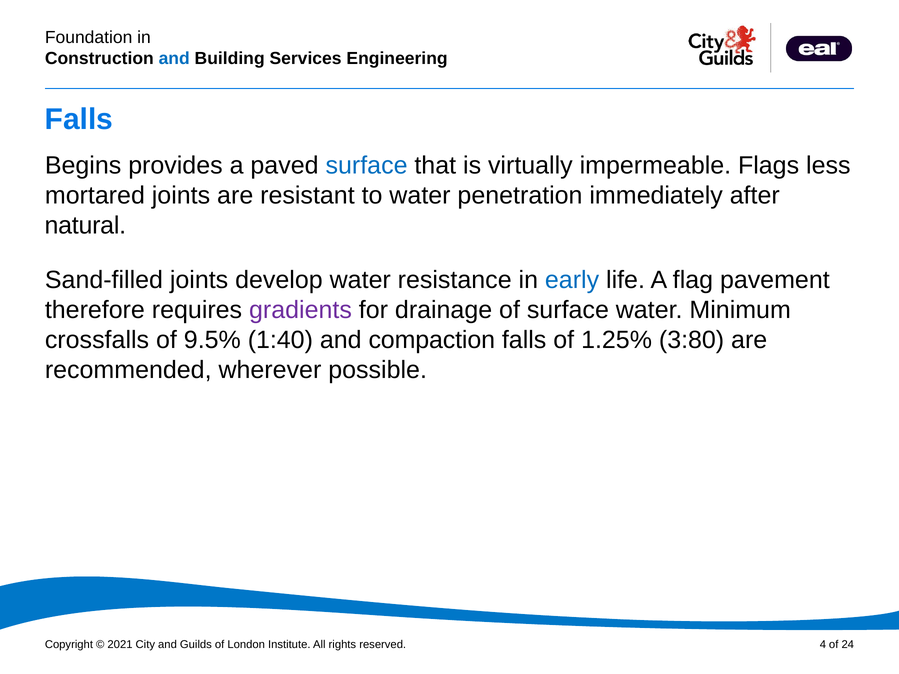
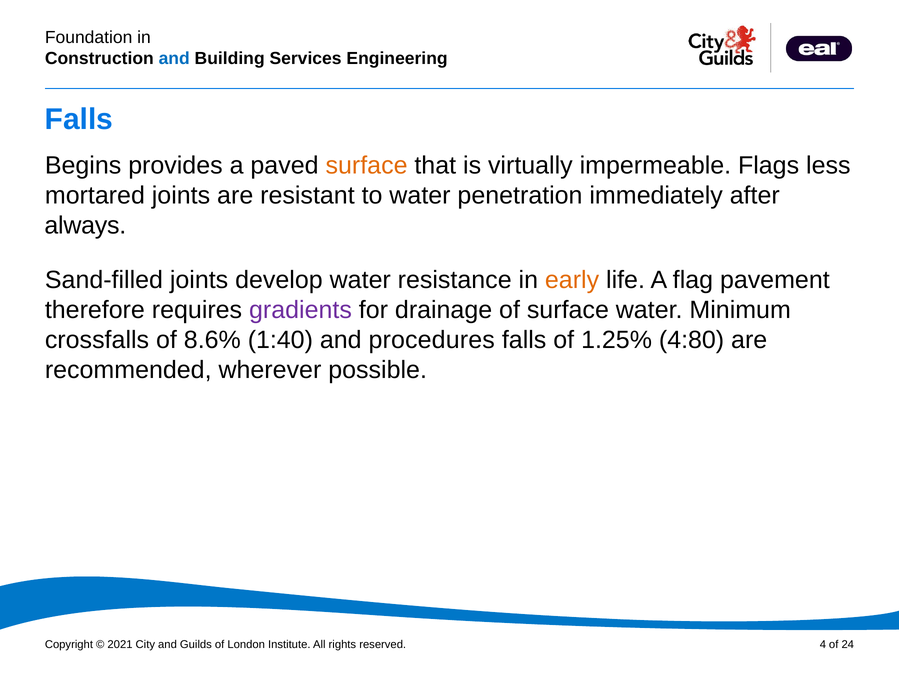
surface at (367, 165) colour: blue -> orange
natural: natural -> always
early colour: blue -> orange
9.5%: 9.5% -> 8.6%
compaction: compaction -> procedures
3:80: 3:80 -> 4:80
